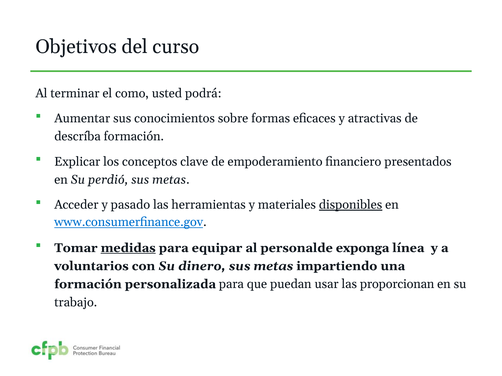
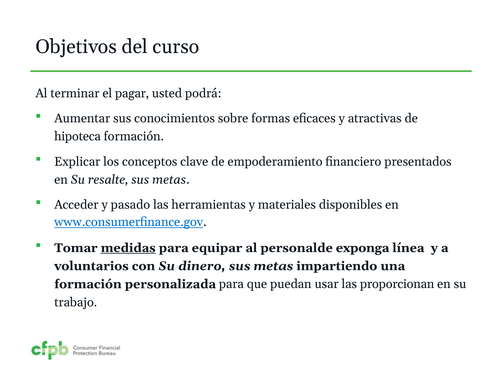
como: como -> pagar
descríba: descríba -> hipoteca
perdió: perdió -> resalte
disponibles underline: present -> none
